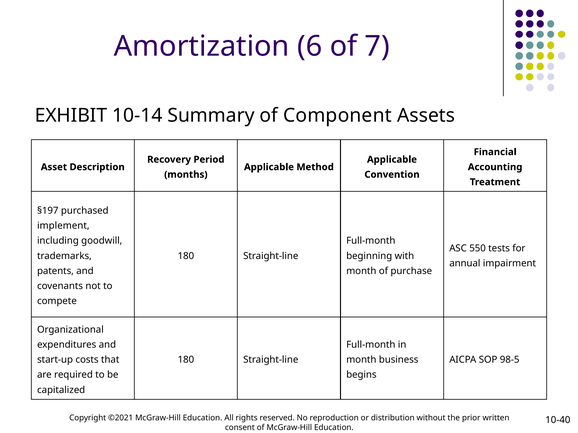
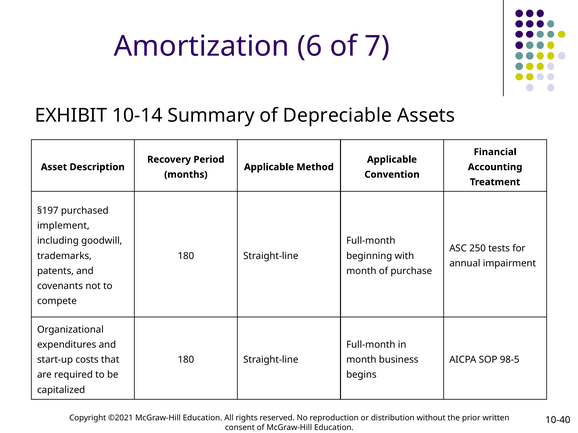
Component: Component -> Depreciable
550: 550 -> 250
